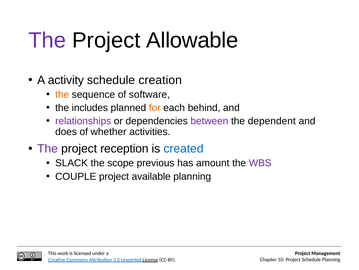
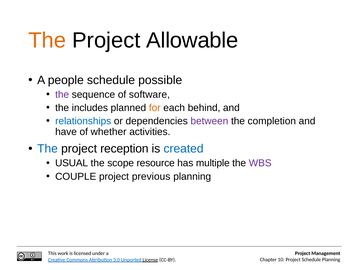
The at (47, 40) colour: purple -> orange
activity: activity -> people
creation: creation -> possible
the at (62, 94) colour: orange -> purple
relationships colour: purple -> blue
dependent: dependent -> completion
does: does -> have
The at (48, 148) colour: purple -> blue
SLACK: SLACK -> USUAL
previous: previous -> resource
amount: amount -> multiple
available: available -> previous
